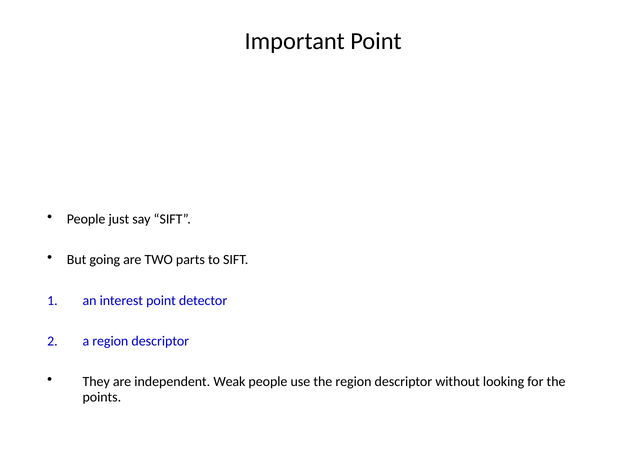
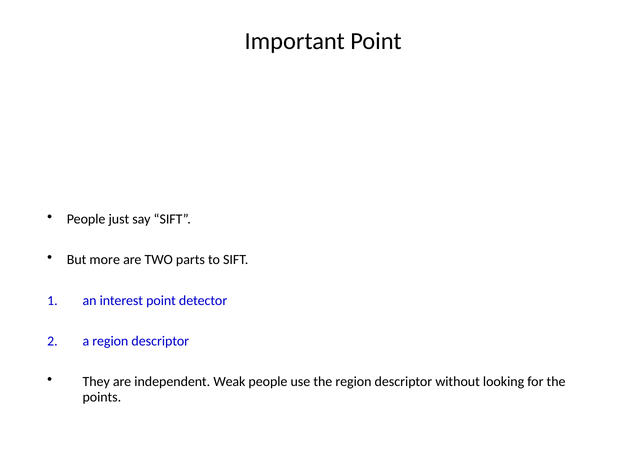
going: going -> more
